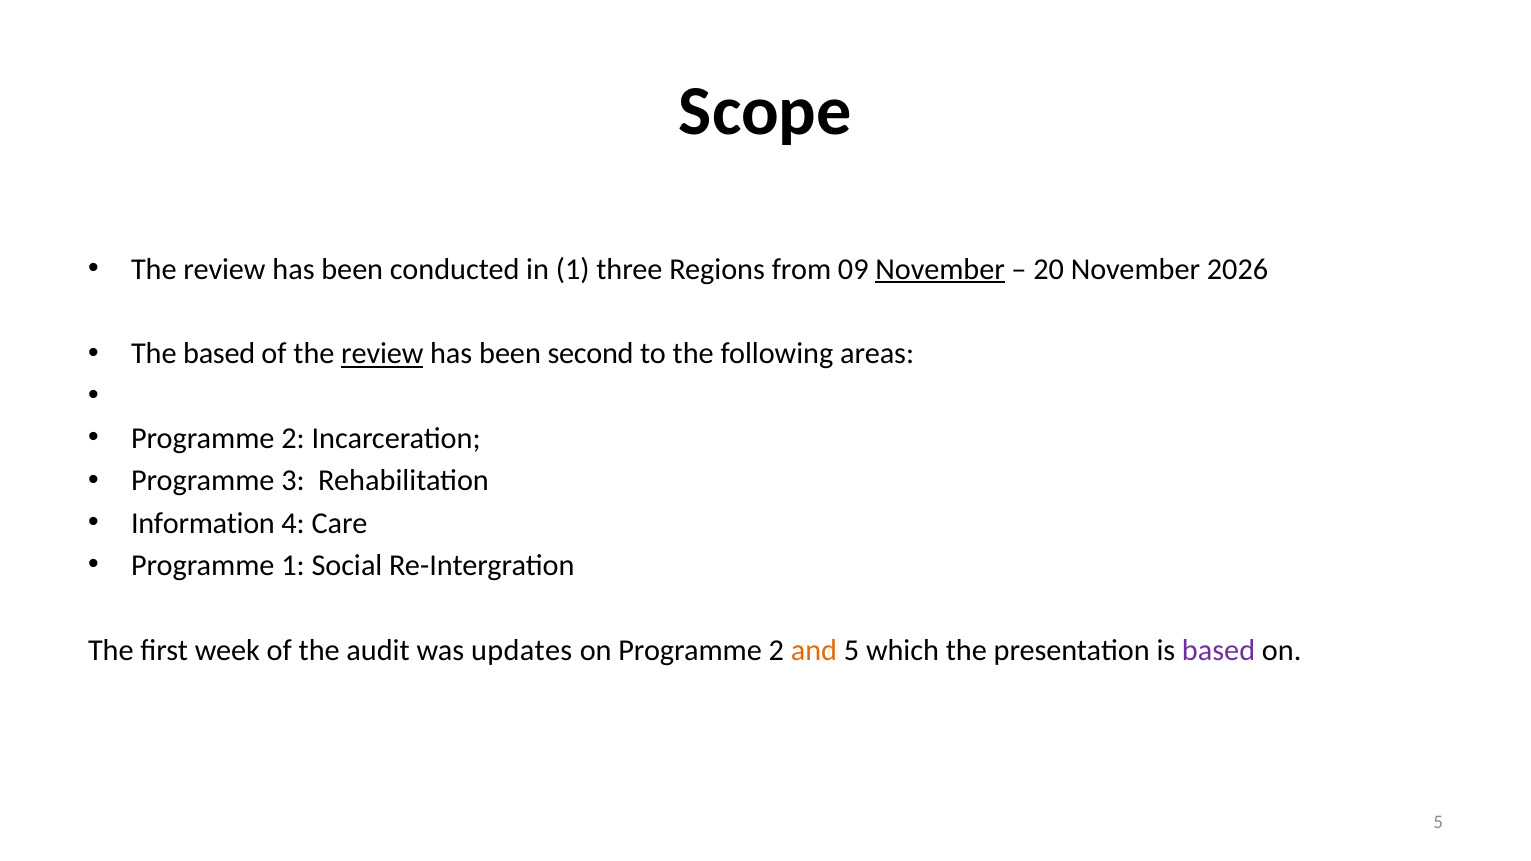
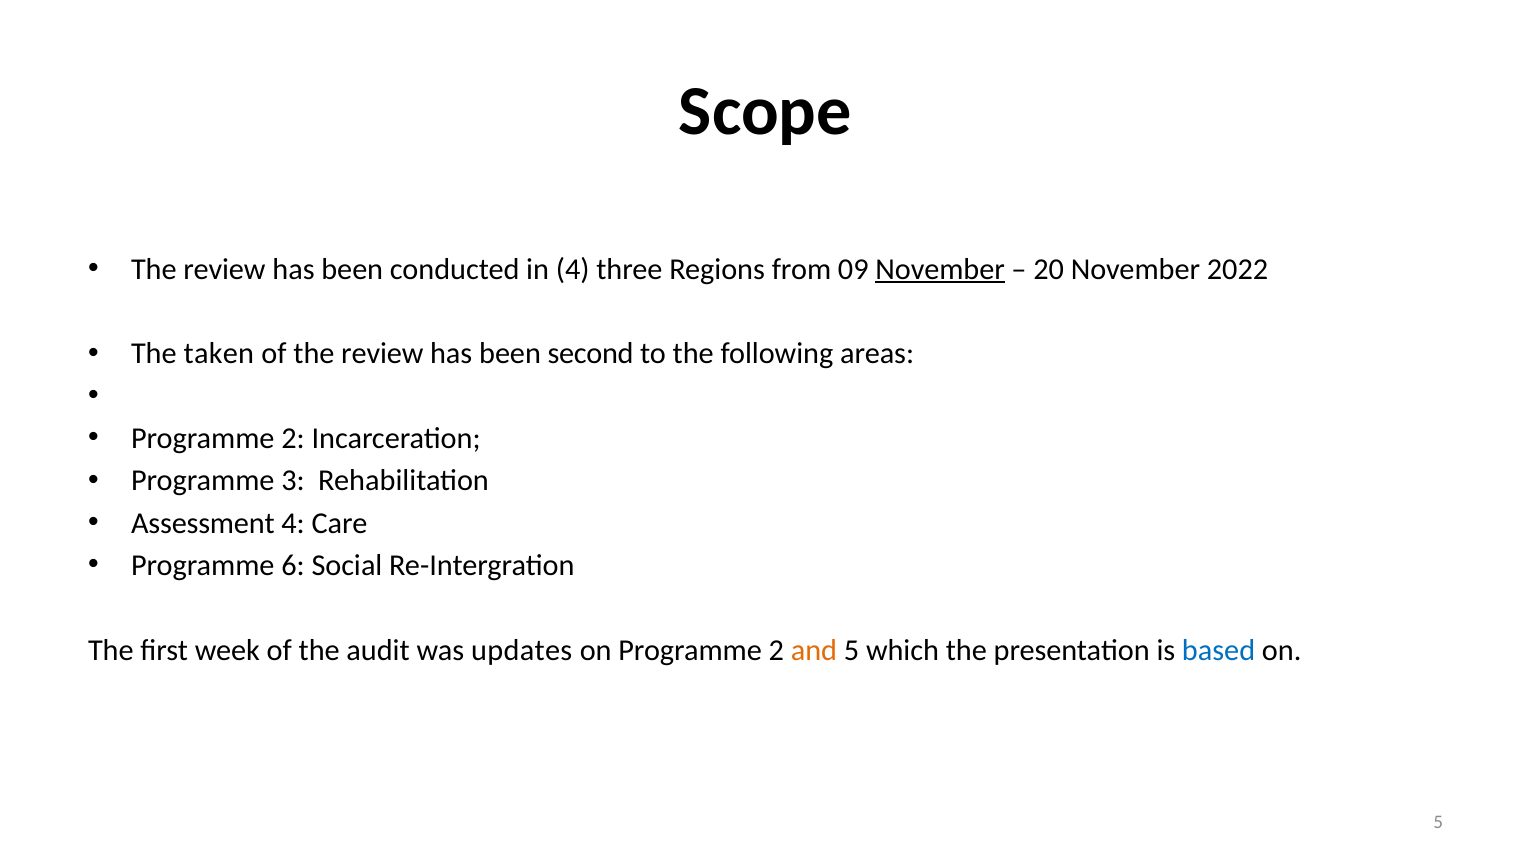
in 1: 1 -> 4
2026: 2026 -> 2022
The based: based -> taken
review at (382, 354) underline: present -> none
Information: Information -> Assessment
Programme 1: 1 -> 6
based at (1219, 651) colour: purple -> blue
